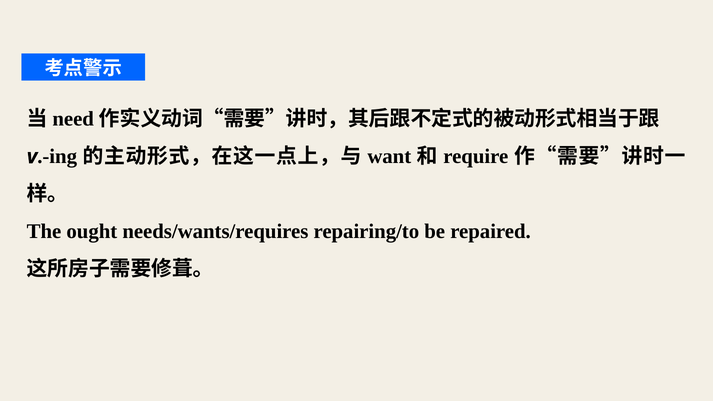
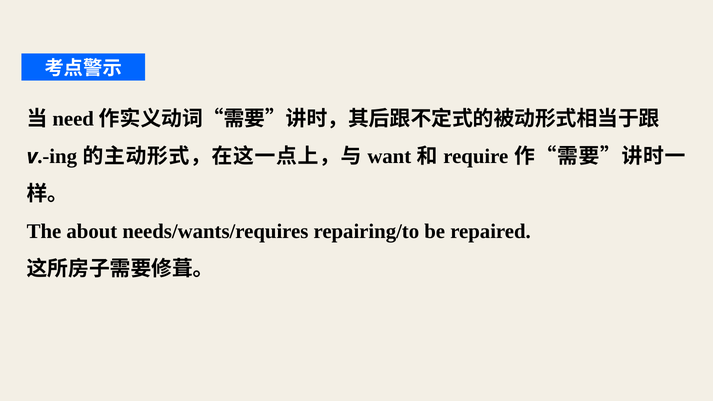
ought: ought -> about
